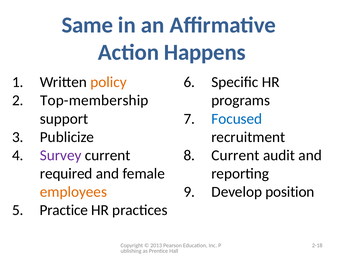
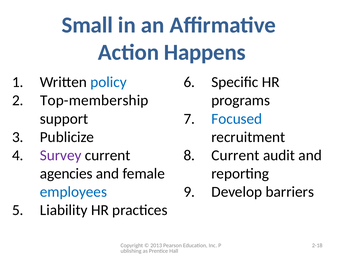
Same: Same -> Small
policy colour: orange -> blue
required: required -> agencies
employees colour: orange -> blue
position: position -> barriers
Practice: Practice -> Liability
